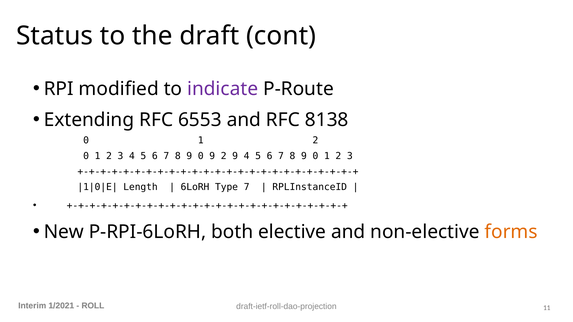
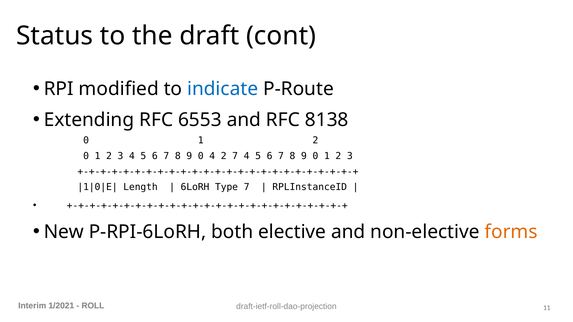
indicate colour: purple -> blue
0 9: 9 -> 4
2 9: 9 -> 7
